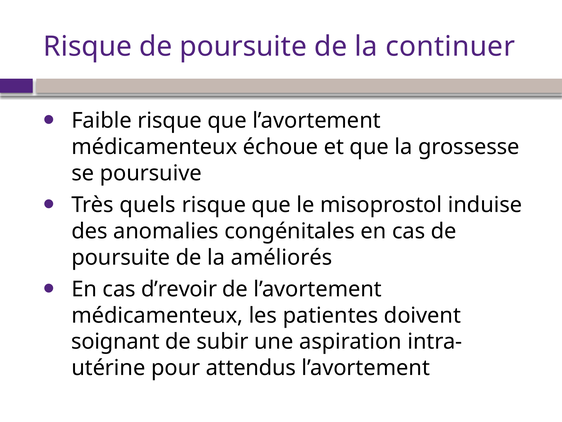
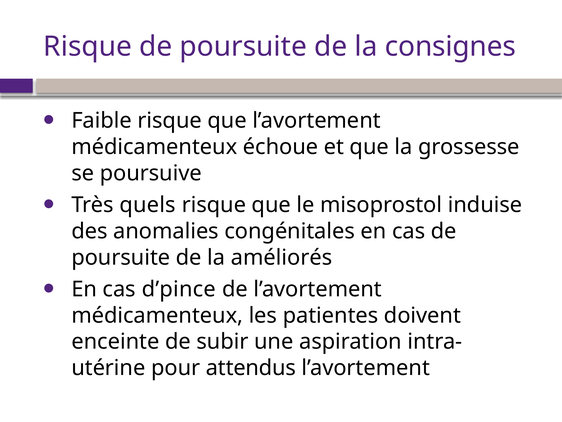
continuer: continuer -> consignes
d’revoir: d’revoir -> d’pince
soignant: soignant -> enceinte
